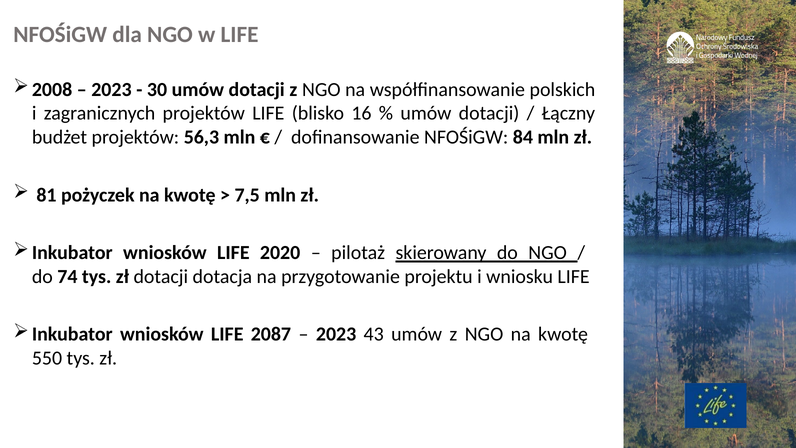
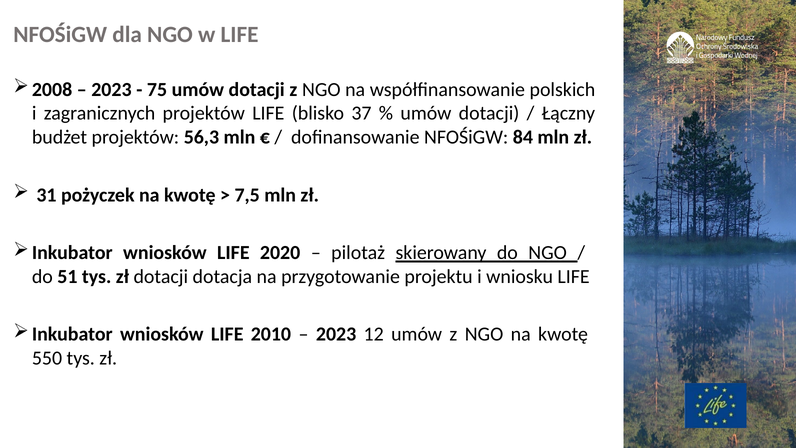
30: 30 -> 75
16: 16 -> 37
81: 81 -> 31
74: 74 -> 51
2087: 2087 -> 2010
43: 43 -> 12
